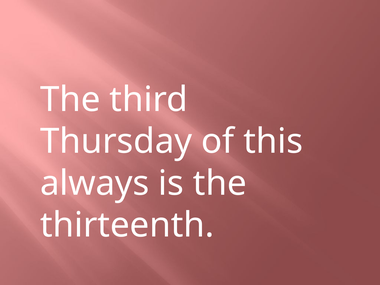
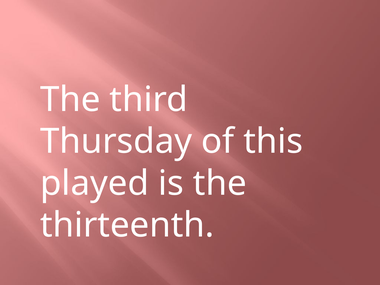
always: always -> played
